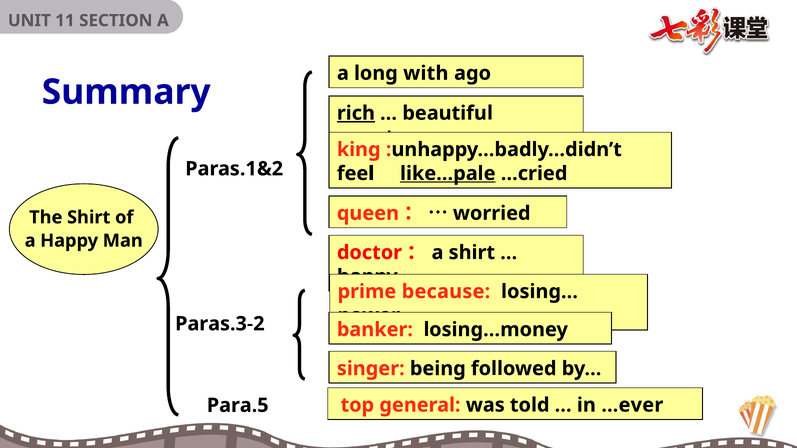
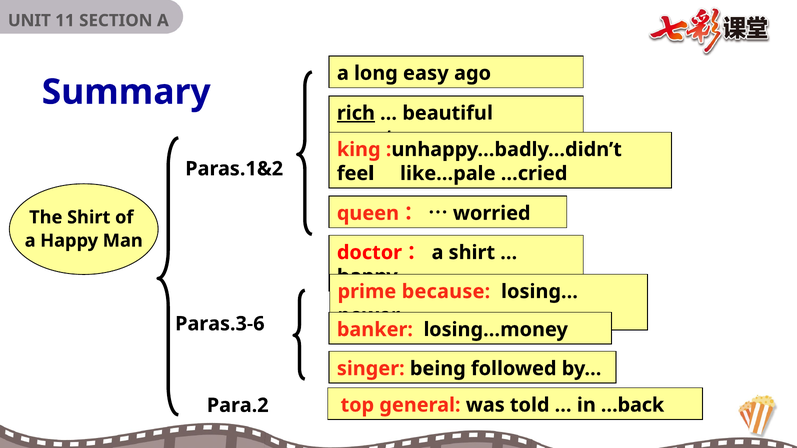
with: with -> easy
like…pale underline: present -> none
Paras.3-2: Paras.3-2 -> Paras.3-6
Para.5: Para.5 -> Para.2
…ever: …ever -> …back
